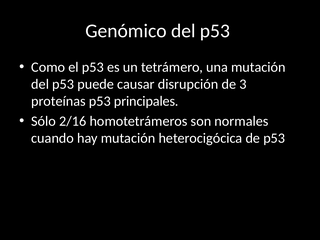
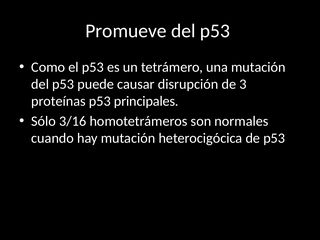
Genómico: Genómico -> Promueve
2/16: 2/16 -> 3/16
